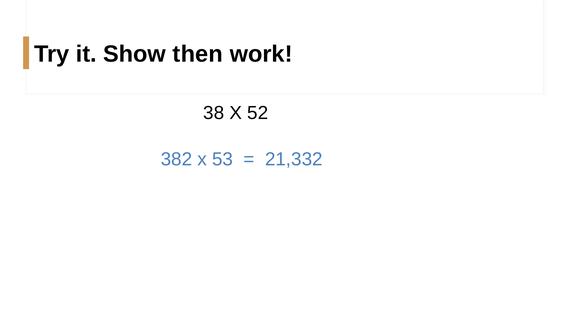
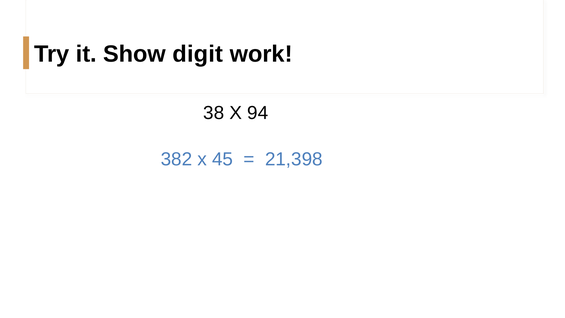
then: then -> digit
52: 52 -> 94
53: 53 -> 45
21,332: 21,332 -> 21,398
